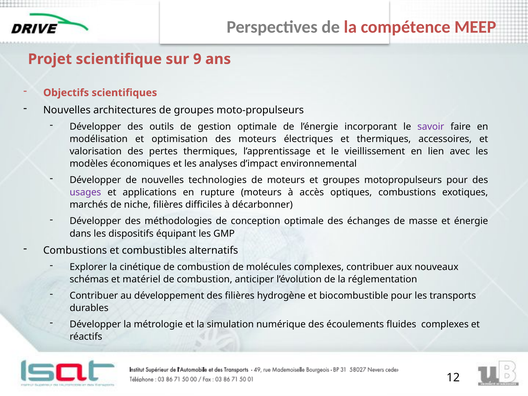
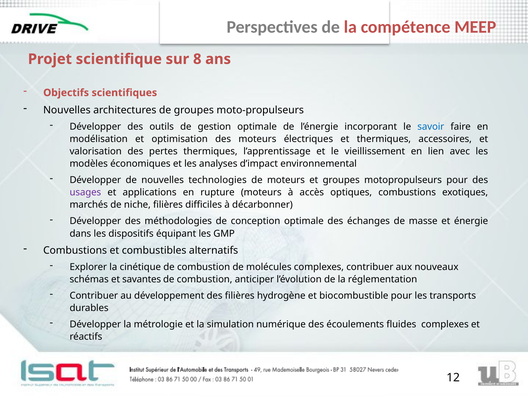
9: 9 -> 8
savoir colour: purple -> blue
matériel: matériel -> savantes
